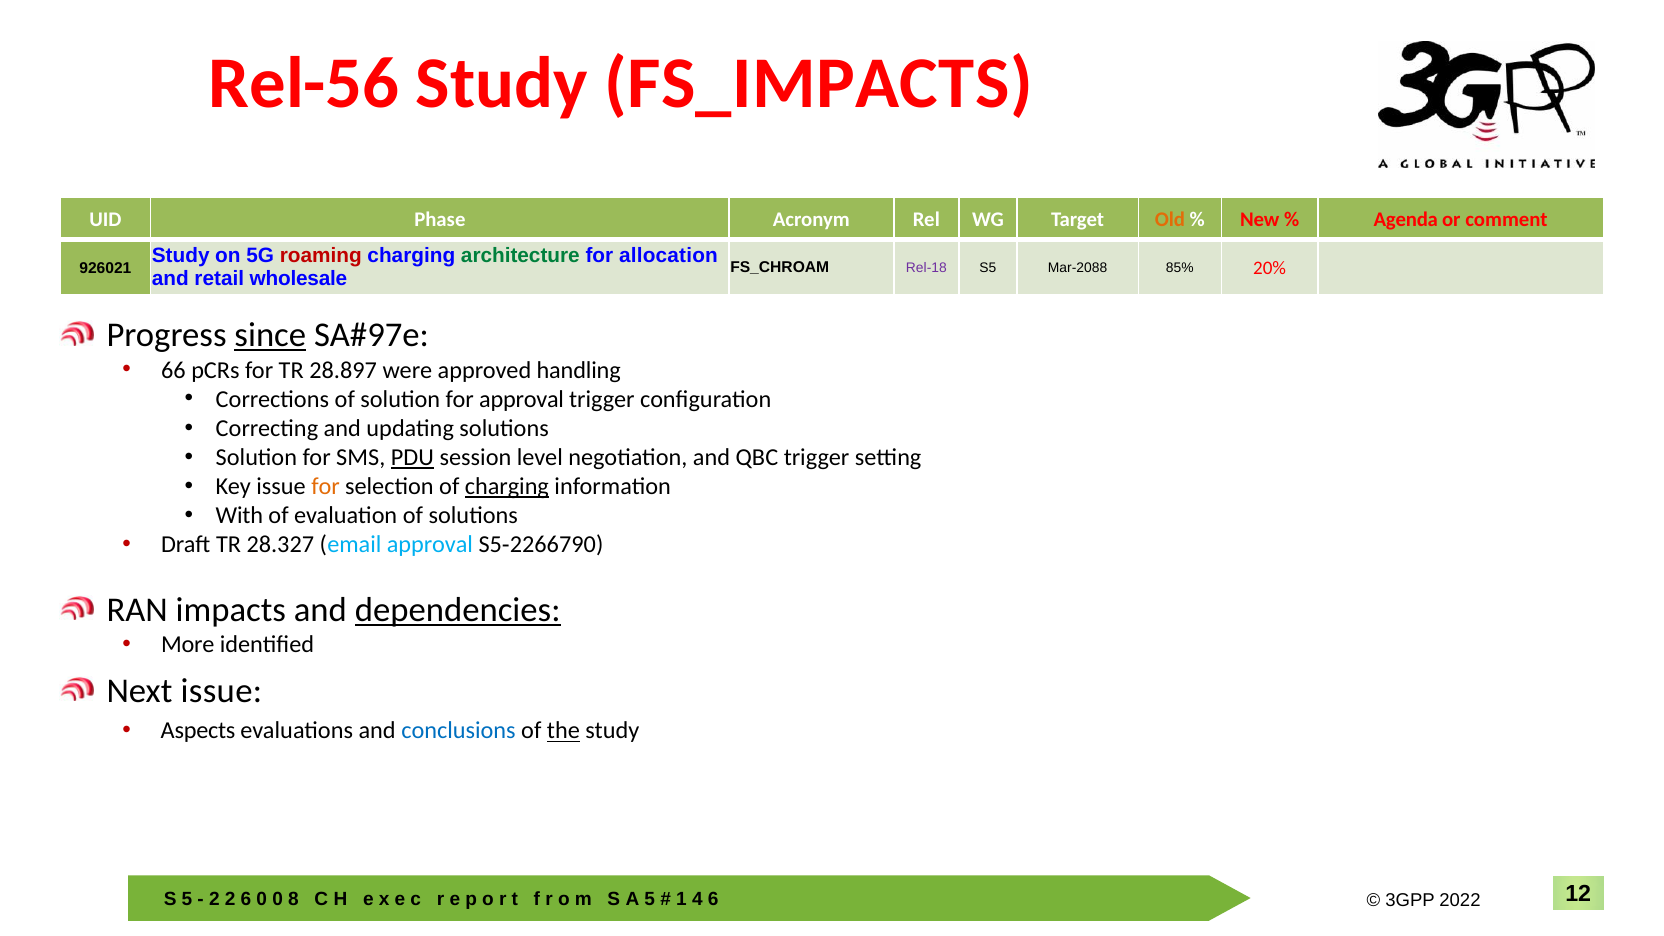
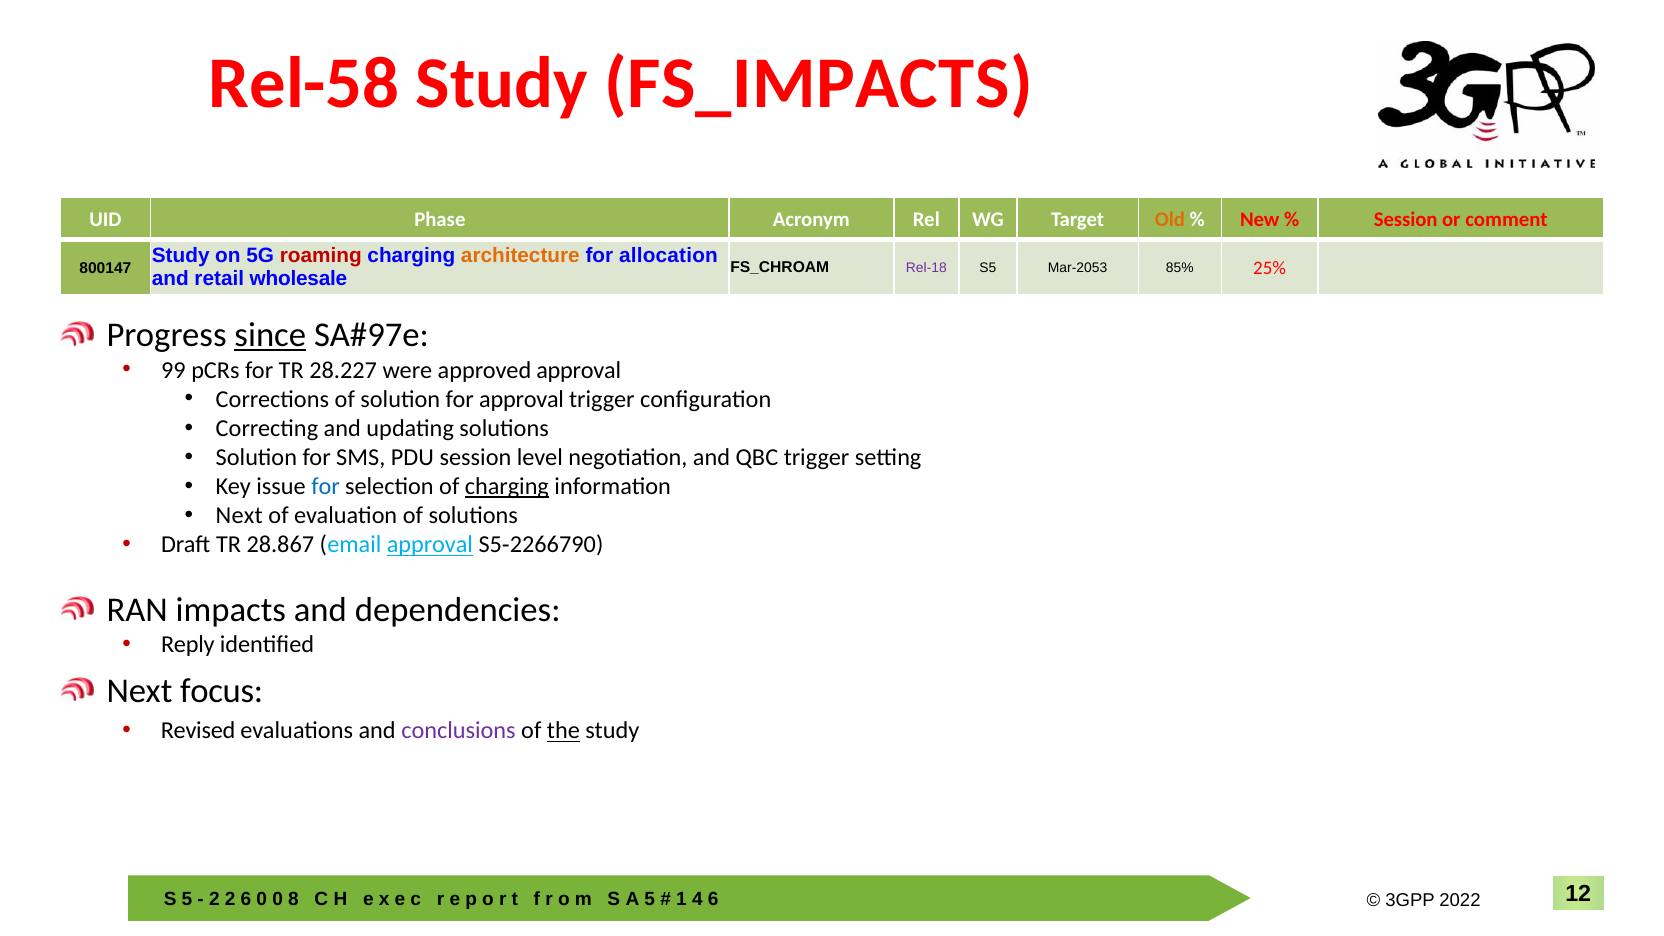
Rel-56: Rel-56 -> Rel-58
Agenda at (1406, 219): Agenda -> Session
architecture colour: green -> orange
Mar-2088: Mar-2088 -> Mar-2053
20%: 20% -> 25%
926021: 926021 -> 800147
66: 66 -> 99
28.897: 28.897 -> 28.227
approved handling: handling -> approval
PDU underline: present -> none
for at (326, 487) colour: orange -> blue
With at (239, 516): With -> Next
28.327: 28.327 -> 28.867
approval at (430, 545) underline: none -> present
dependencies underline: present -> none
More: More -> Reply
Next issue: issue -> focus
Aspects: Aspects -> Revised
conclusions colour: blue -> purple
